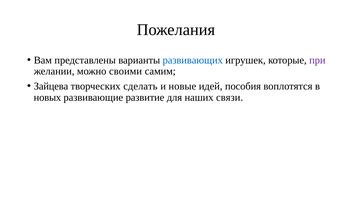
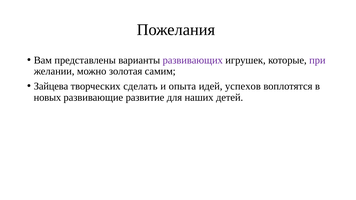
развивающих colour: blue -> purple
своими: своими -> золотая
новые: новые -> опыта
пособия: пособия -> успехов
связи: связи -> детей
